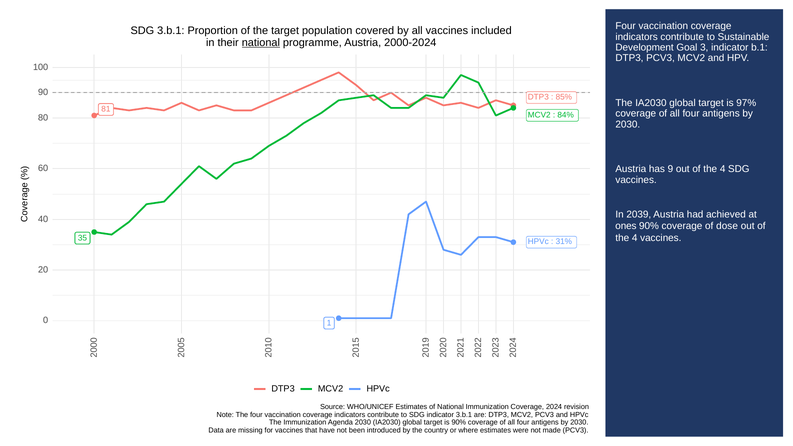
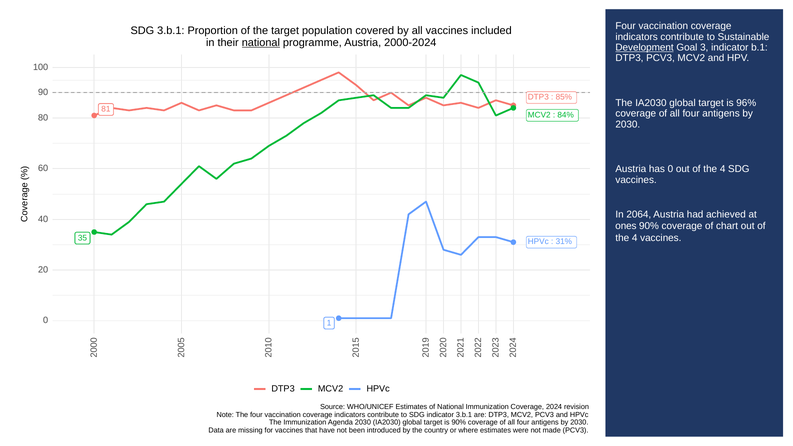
Development underline: none -> present
97%: 97% -> 96%
has 9: 9 -> 0
2039: 2039 -> 2064
dose: dose -> chart
